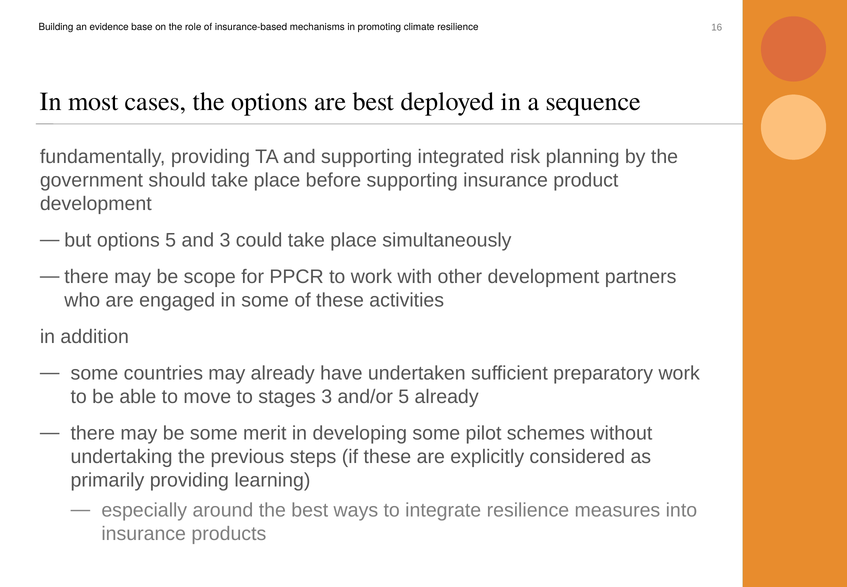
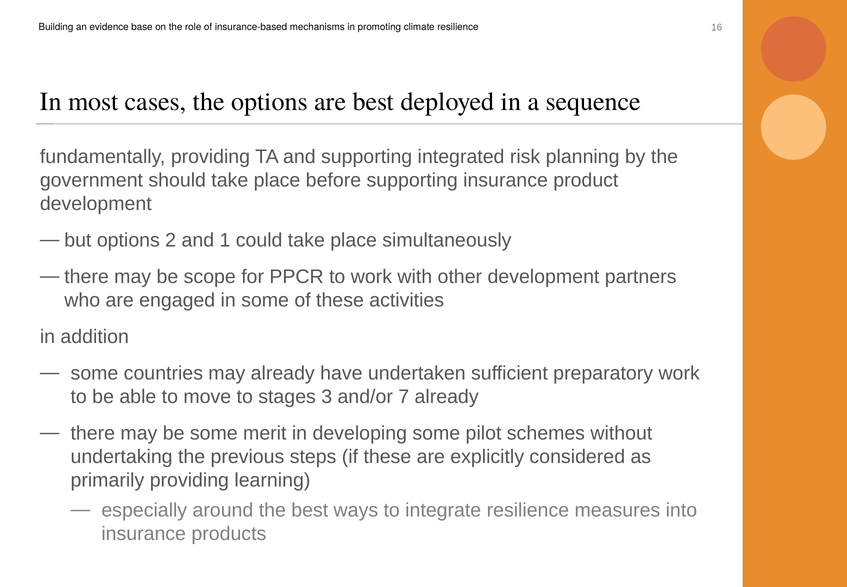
options 5: 5 -> 2
and 3: 3 -> 1
and/or 5: 5 -> 7
